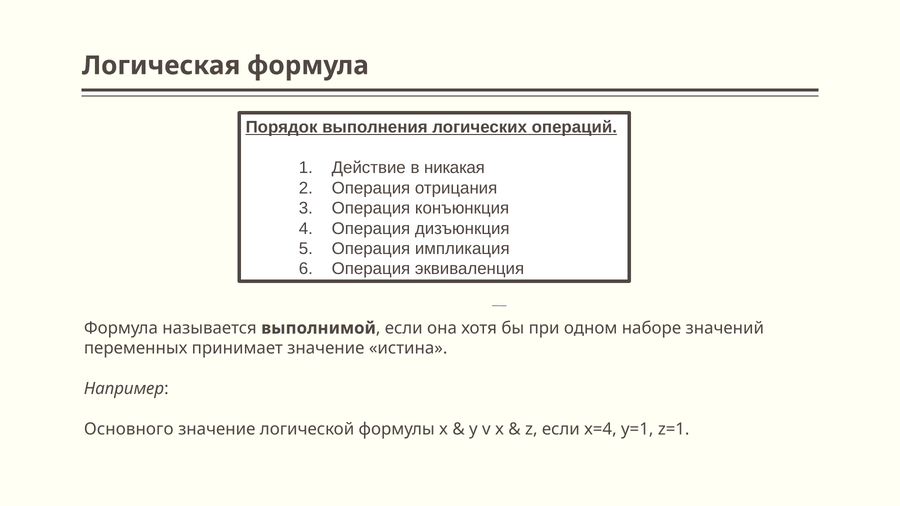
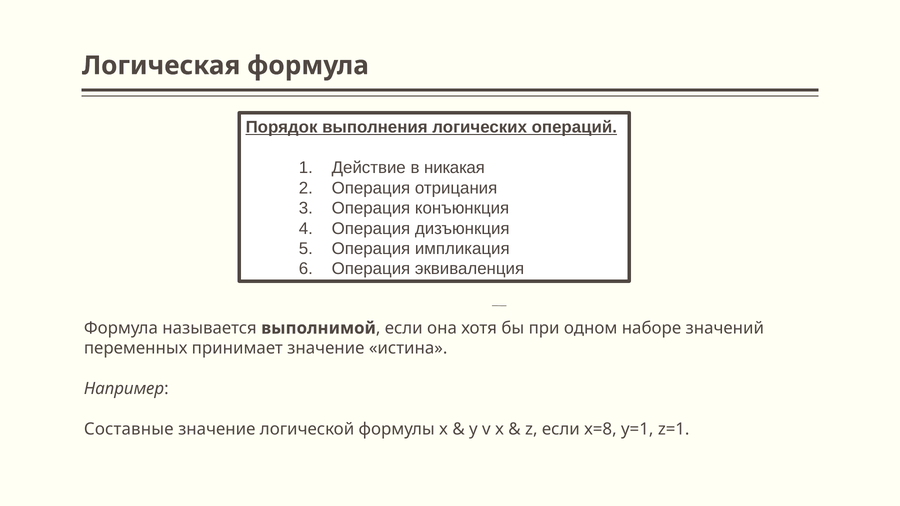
Основного: Основного -> Составные
х=4: х=4 -> х=8
